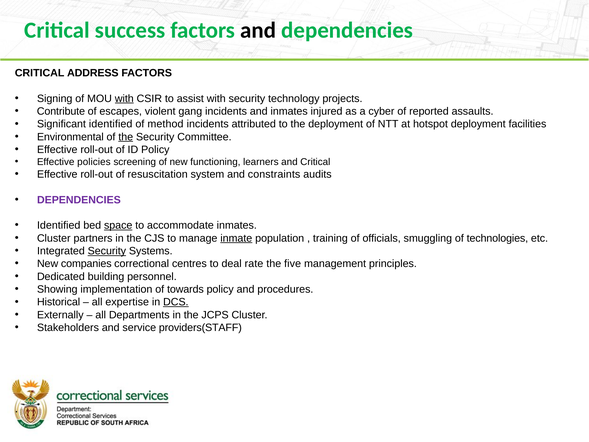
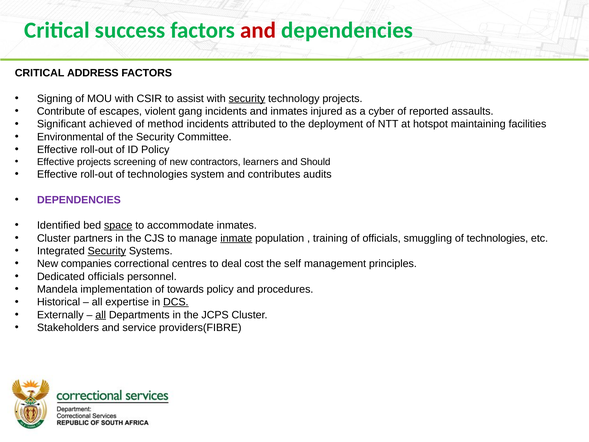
and at (258, 30) colour: black -> red
with at (124, 98) underline: present -> none
security at (247, 98) underline: none -> present
Significant identified: identified -> achieved
hotspot deployment: deployment -> maintaining
the at (126, 137) underline: present -> none
Effective policies: policies -> projects
functioning: functioning -> contractors
and Critical: Critical -> Should
roll-out of resuscitation: resuscitation -> technologies
constraints: constraints -> contributes
rate: rate -> cost
five: five -> self
Dedicated building: building -> officials
Showing: Showing -> Mandela
all at (101, 315) underline: none -> present
providers(STAFF: providers(STAFF -> providers(FIBRE
